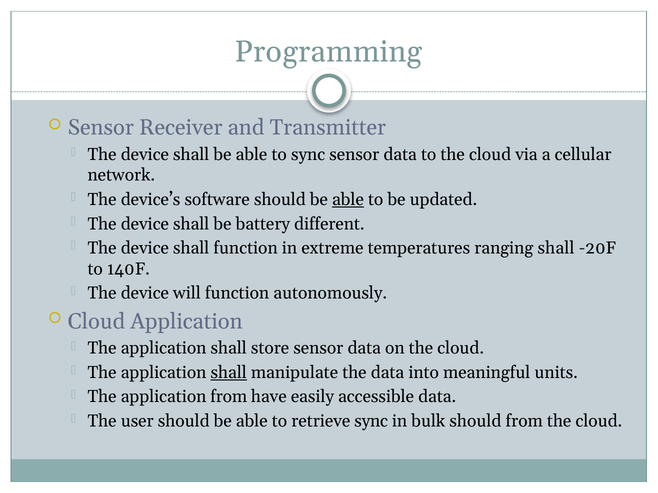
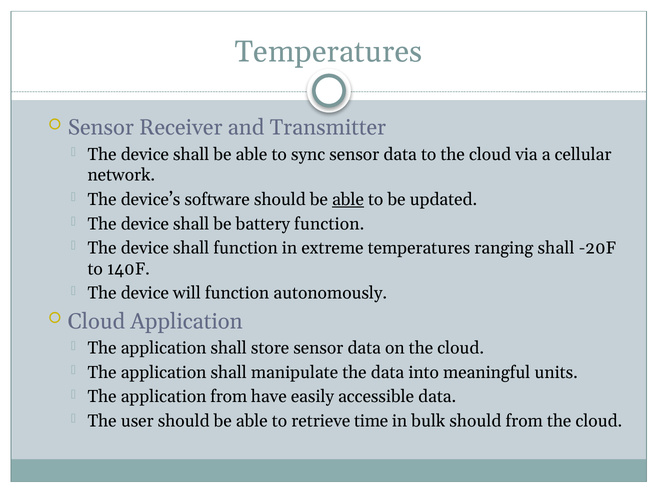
Programming at (329, 52): Programming -> Temperatures
battery different: different -> function
shall at (229, 373) underline: present -> none
retrieve sync: sync -> time
